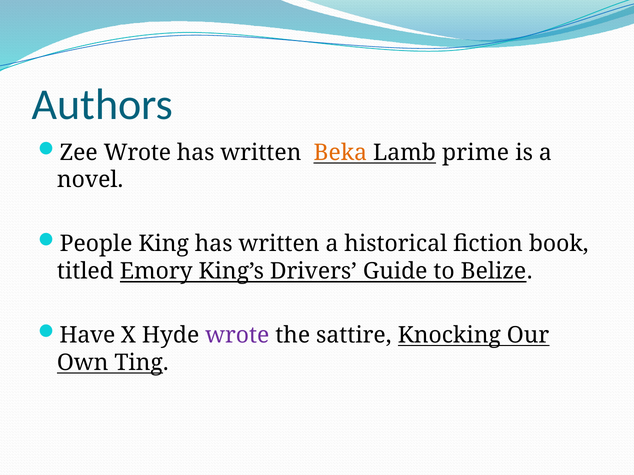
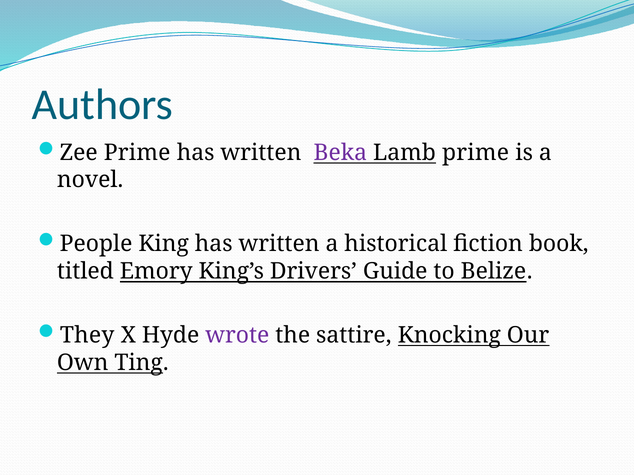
Zee Wrote: Wrote -> Prime
Beka colour: orange -> purple
Have: Have -> They
